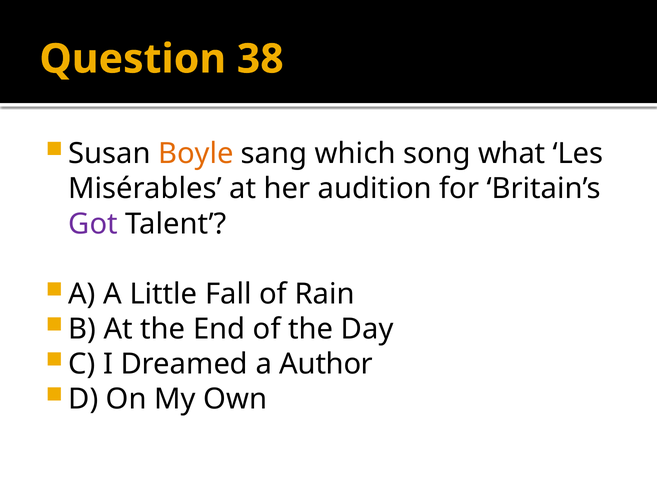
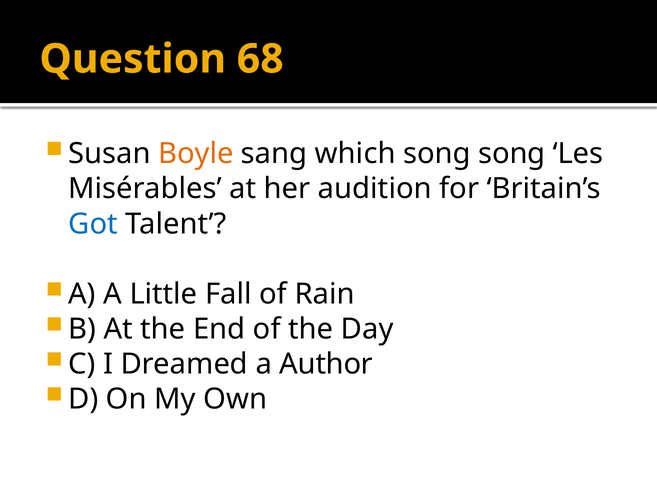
38: 38 -> 68
song what: what -> song
Got colour: purple -> blue
